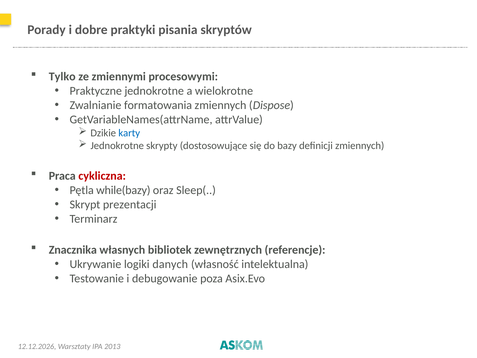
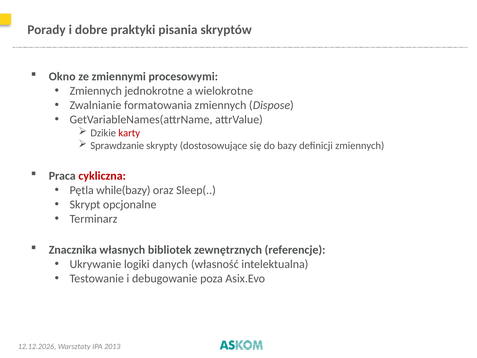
Tylko: Tylko -> Okno
Praktyczne at (96, 91): Praktyczne -> Zmiennych
karty colour: blue -> red
Jednokrotne at (117, 146): Jednokrotne -> Sprawdzanie
prezentacji: prezentacji -> opcjonalne
